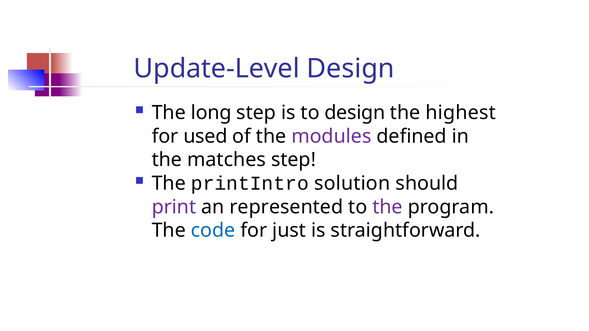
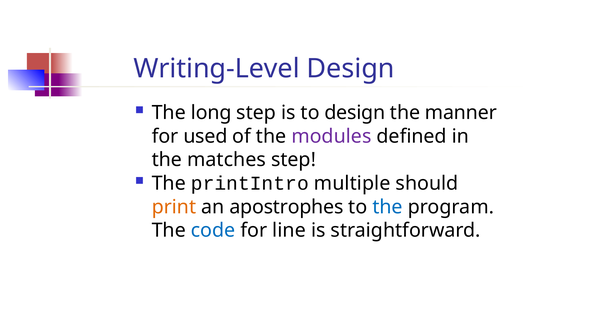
Update-Level: Update-Level -> Writing-Level
highest: highest -> manner
solution: solution -> multiple
print colour: purple -> orange
represented: represented -> apostrophes
the at (388, 207) colour: purple -> blue
just: just -> line
